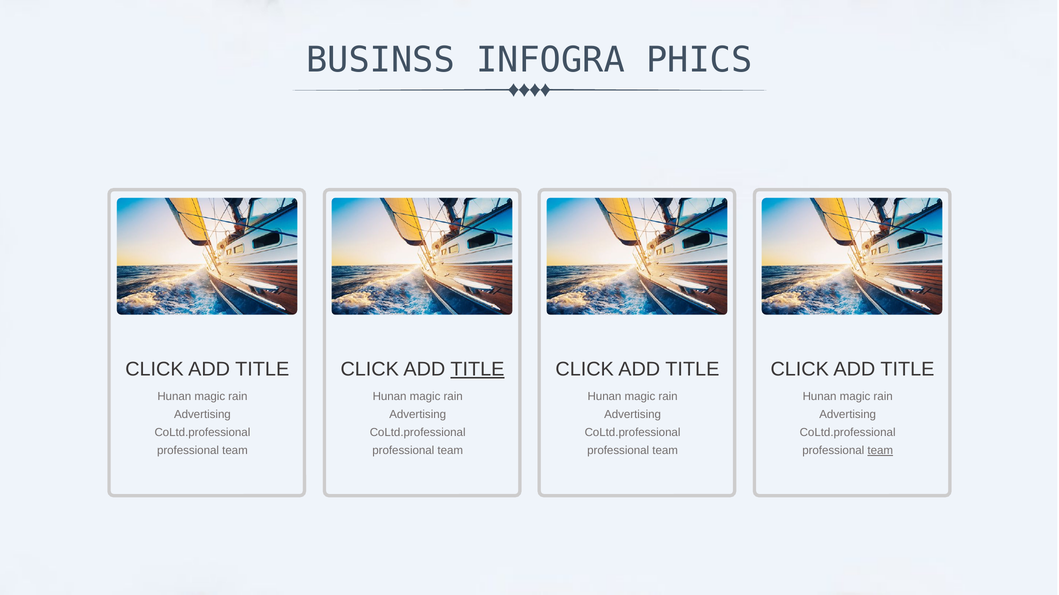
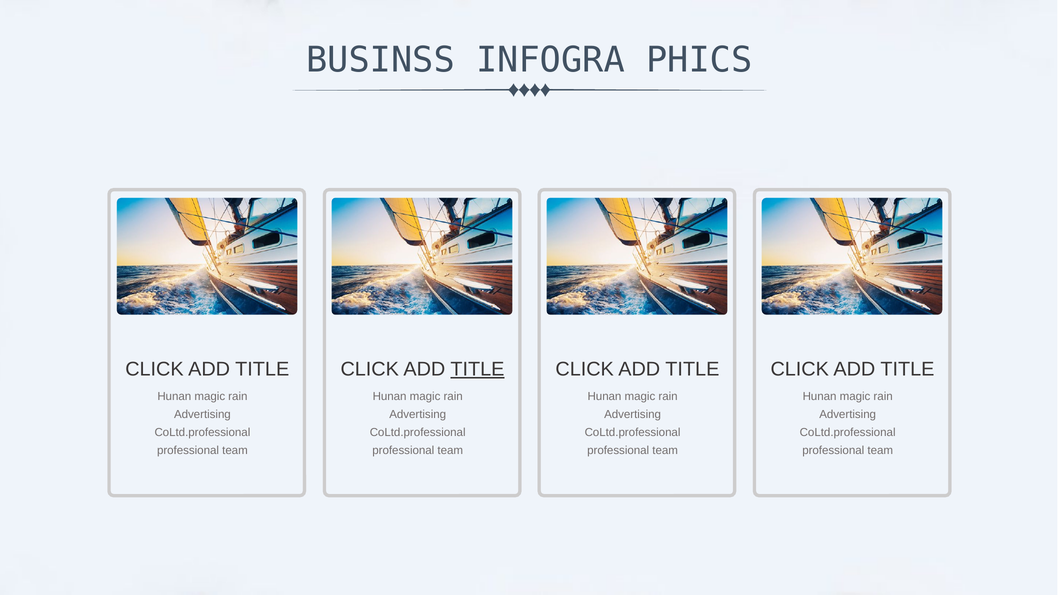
team at (880, 451) underline: present -> none
